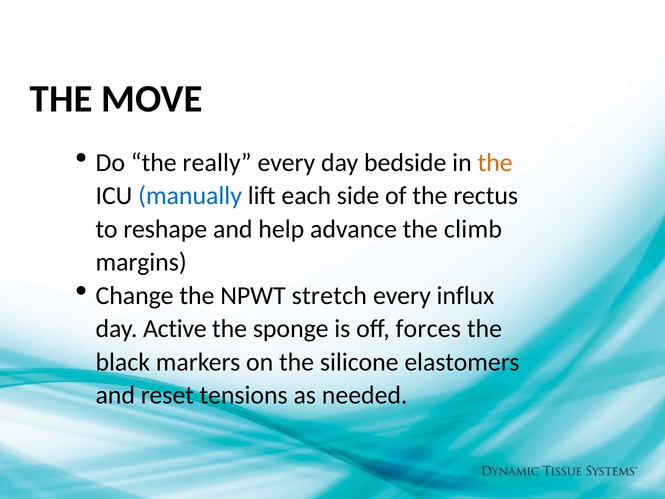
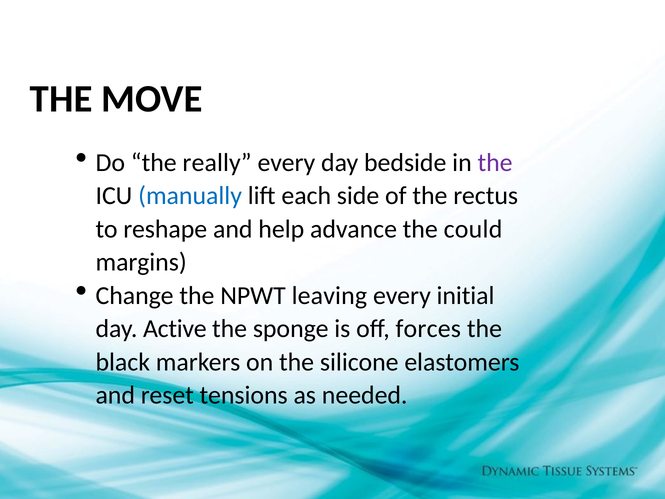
the at (495, 162) colour: orange -> purple
climb: climb -> could
stretch: stretch -> leaving
influx: influx -> initial
